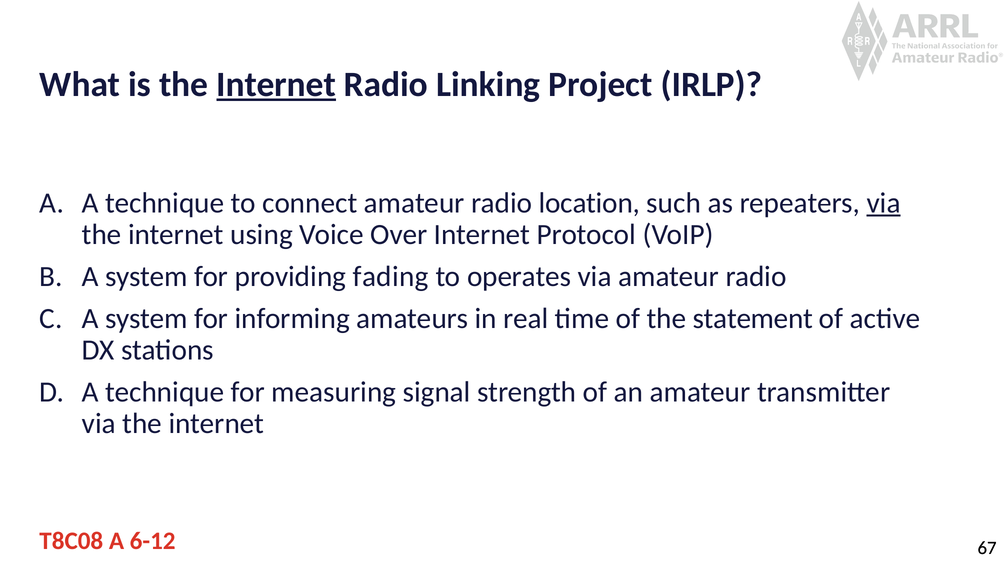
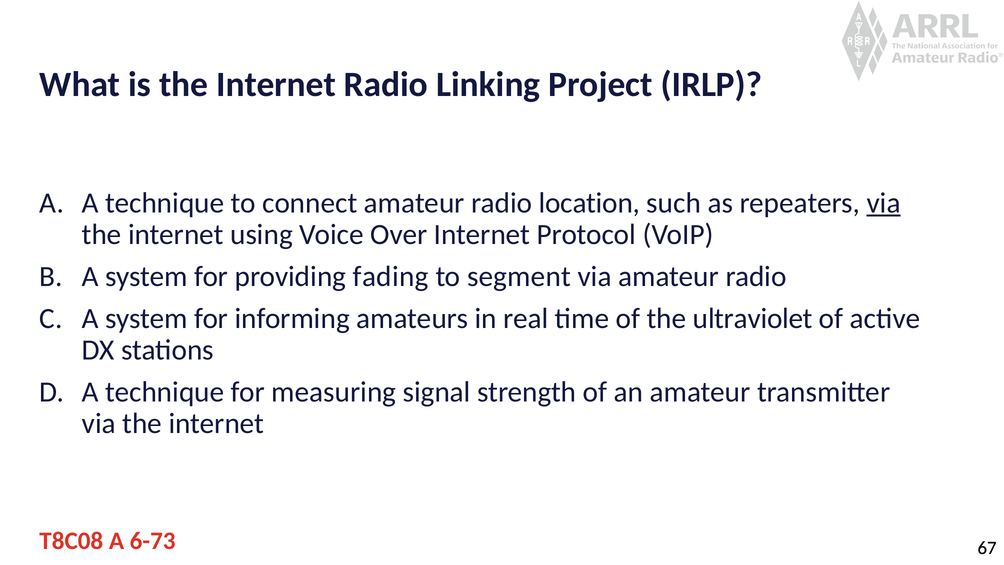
Internet at (276, 84) underline: present -> none
operates: operates -> segment
statement: statement -> ultraviolet
6-12: 6-12 -> 6-73
